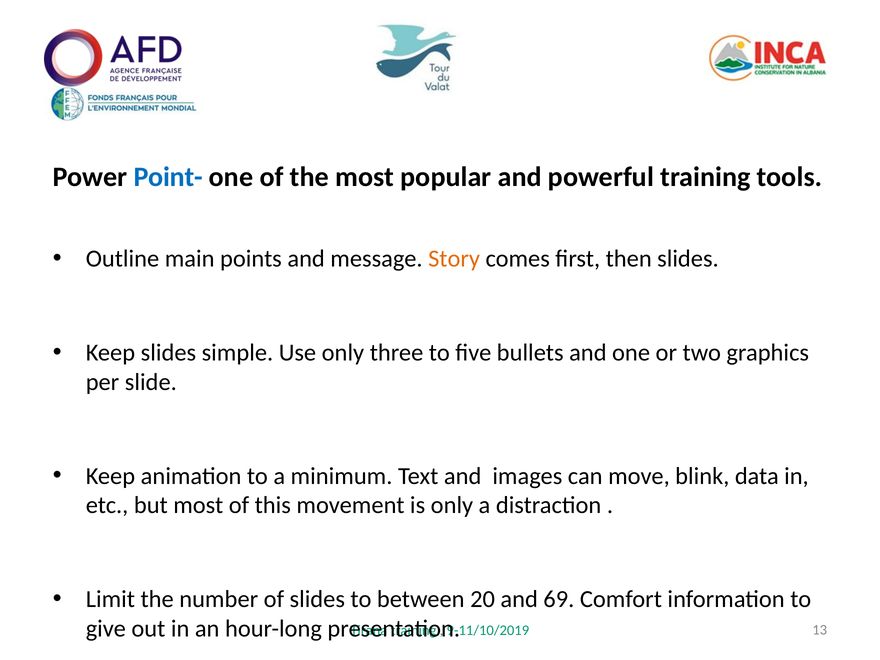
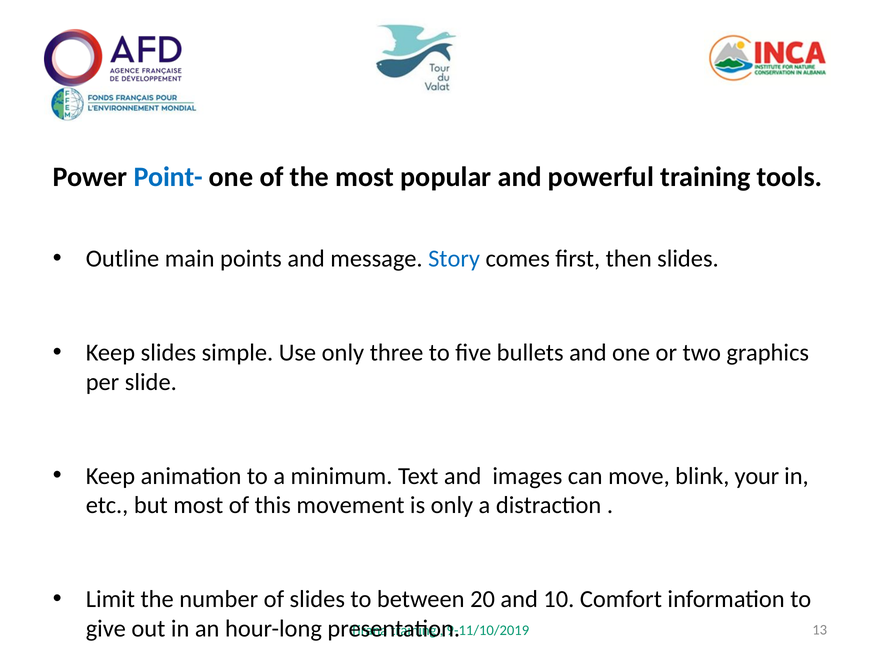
Story colour: orange -> blue
data: data -> your
69: 69 -> 10
